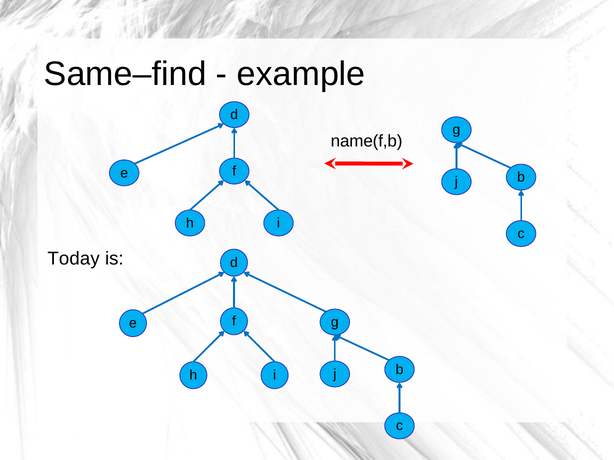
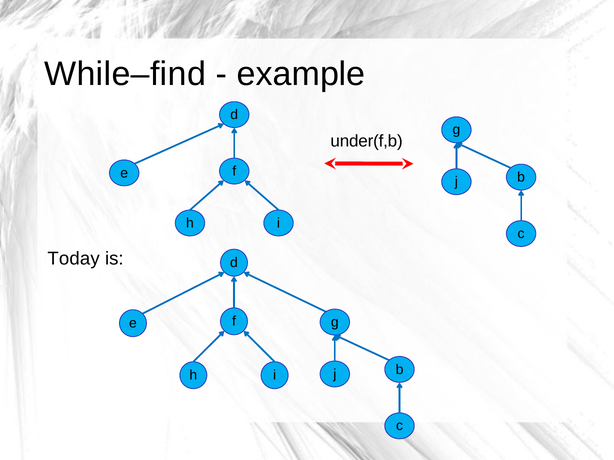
Same–find: Same–find -> While–find
name(f,b: name(f,b -> under(f,b
